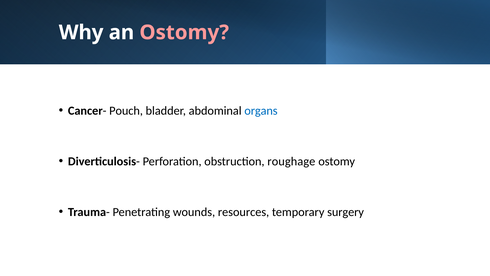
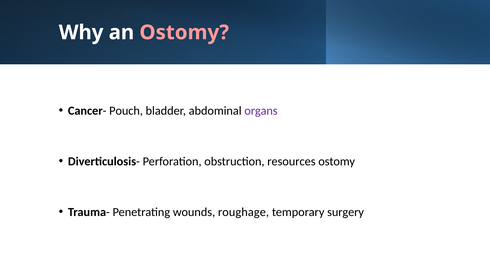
organs colour: blue -> purple
roughage: roughage -> resources
resources: resources -> roughage
